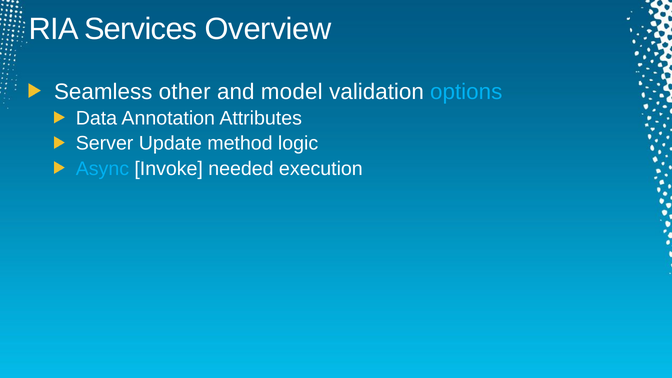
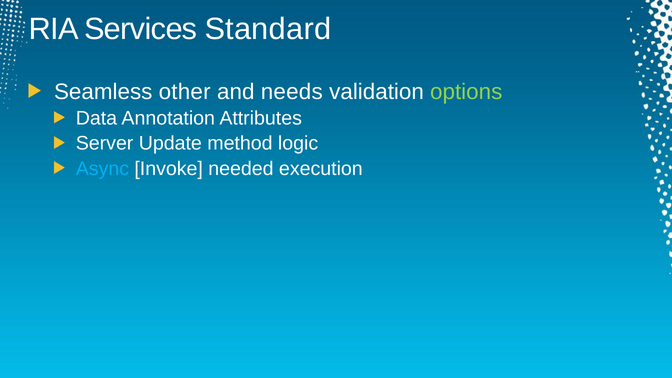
Overview: Overview -> Standard
model: model -> needs
options colour: light blue -> light green
